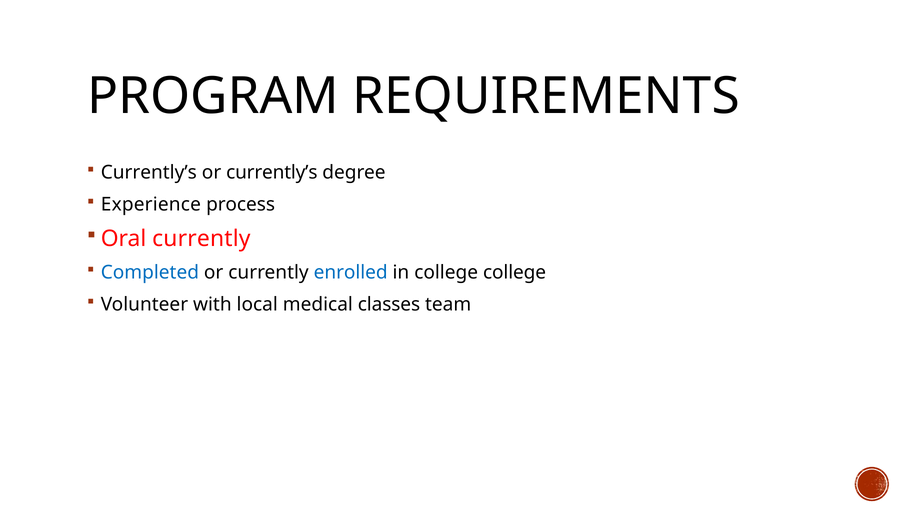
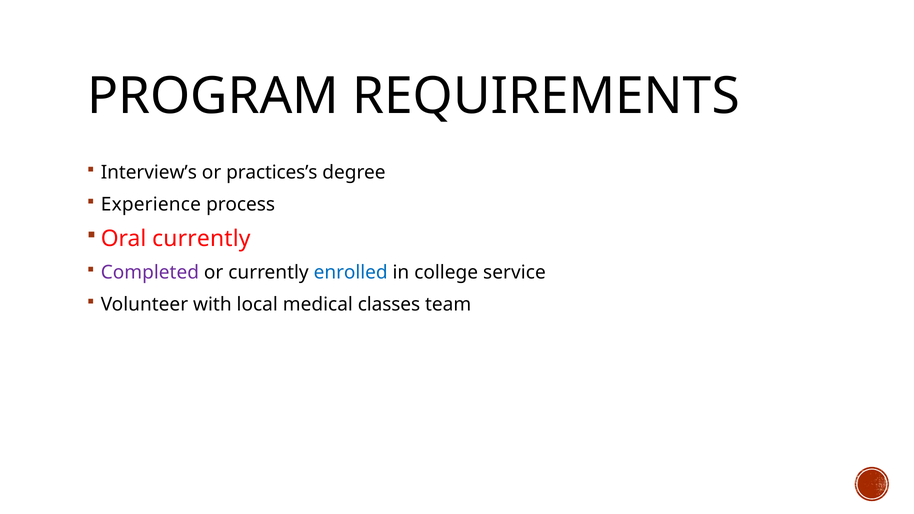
Currently’s at (149, 173): Currently’s -> Interview’s
or currently’s: currently’s -> practices’s
Completed colour: blue -> purple
college college: college -> service
